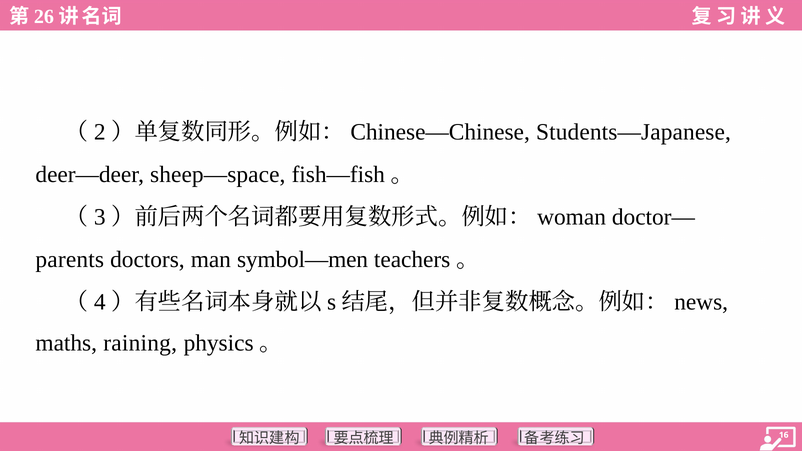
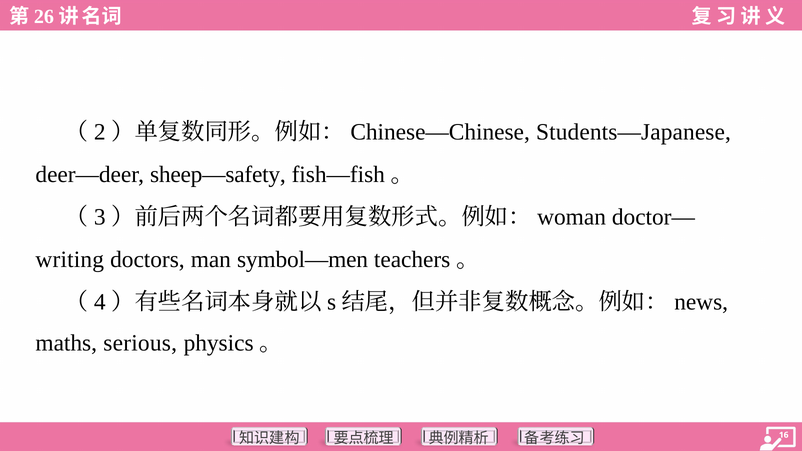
sheep—space: sheep—space -> sheep—safety
parents: parents -> writing
raining: raining -> serious
